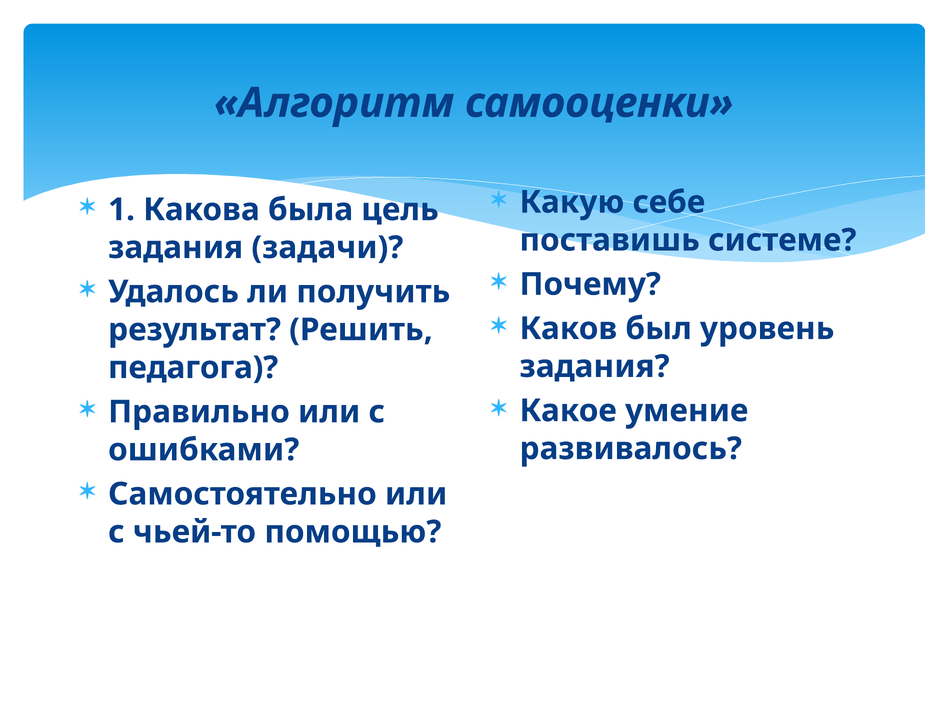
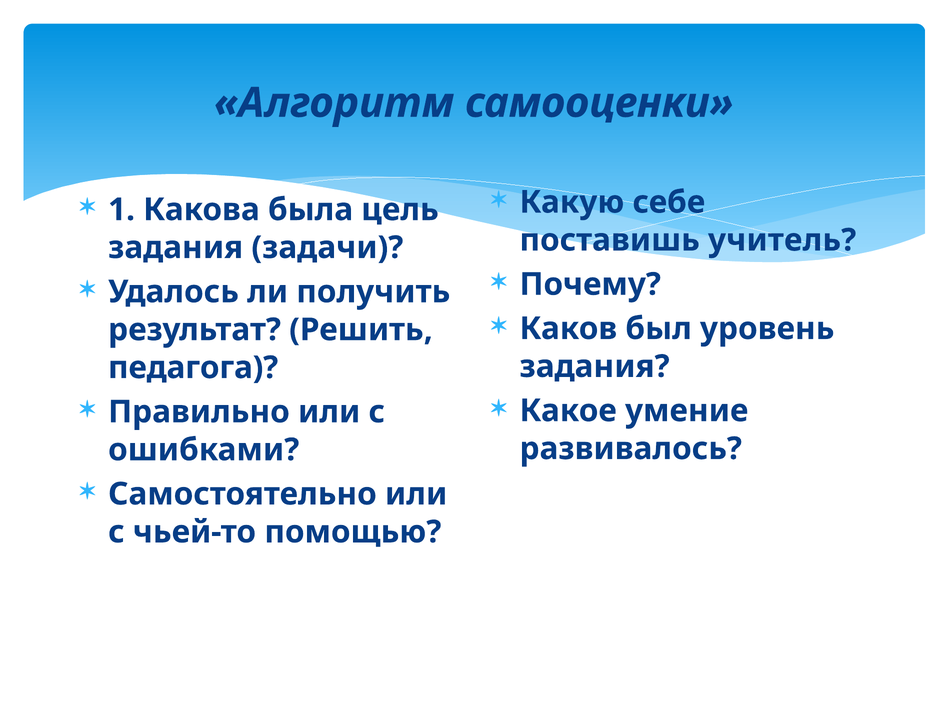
системе: системе -> учитель
